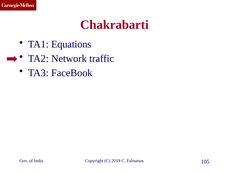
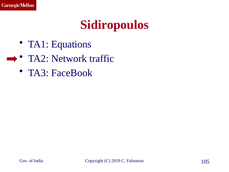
Chakrabarti: Chakrabarti -> Sidiropoulos
